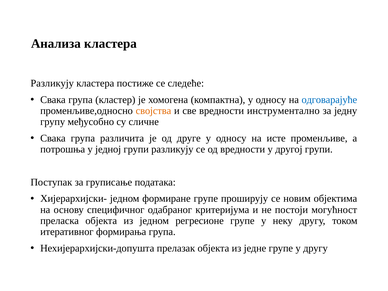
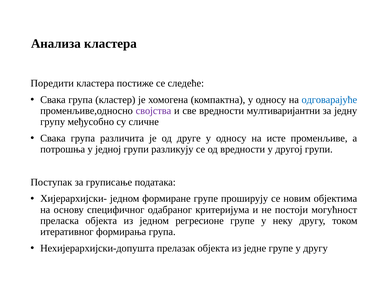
Разликују at (52, 83): Разликују -> Поредити
својства colour: orange -> purple
инструментално: инструментално -> мултиваријантни
